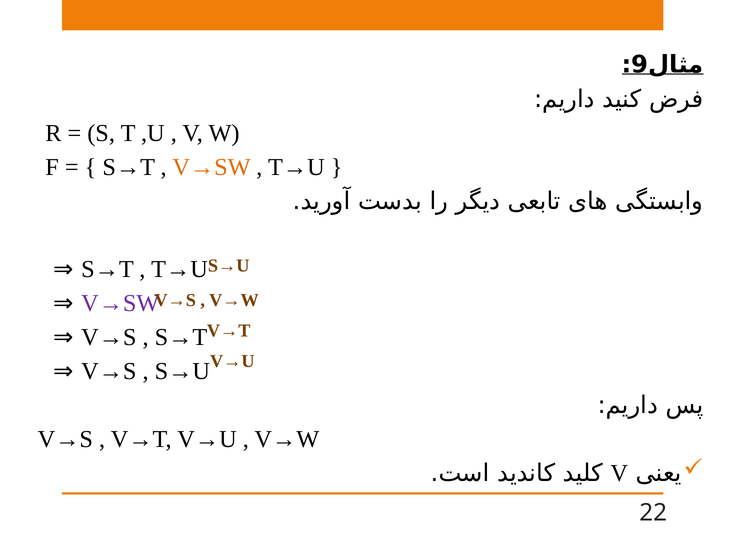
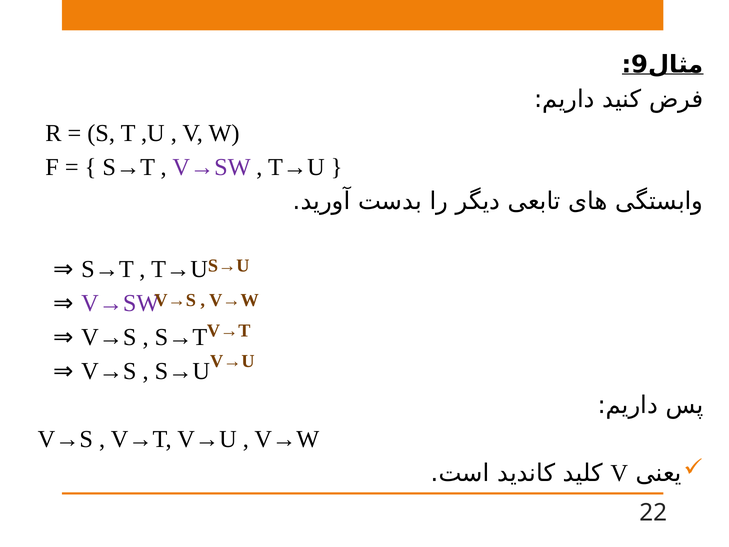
V→SW at (211, 167) colour: orange -> purple
